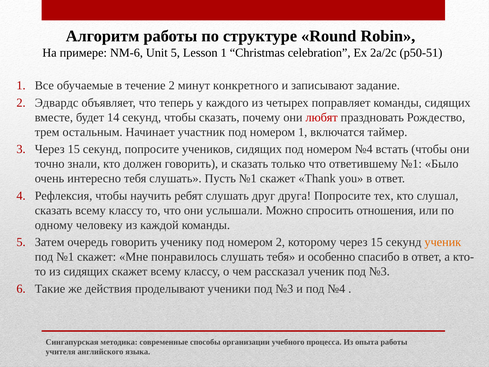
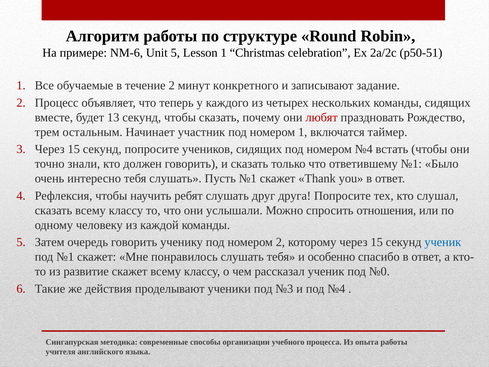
Эдвардс: Эдвардс -> Процесс
поправляет: поправляет -> нескольких
14: 14 -> 13
ученик at (443, 242) colour: orange -> blue
из сидящих: сидящих -> развитие
ученик под №3: №3 -> №0
